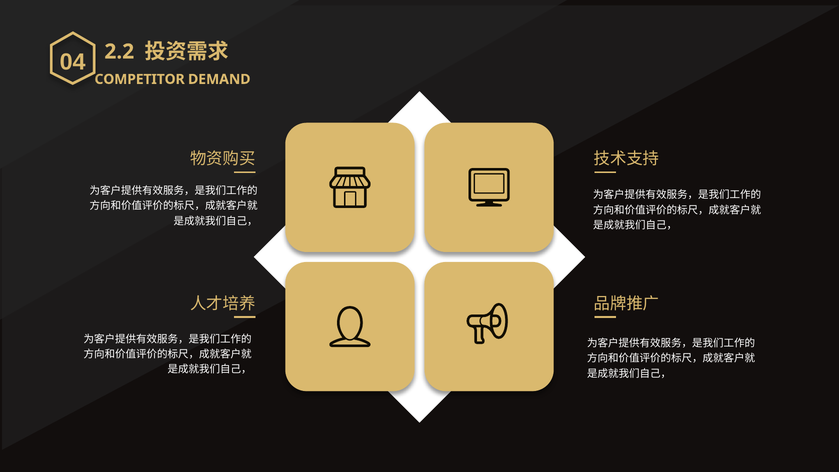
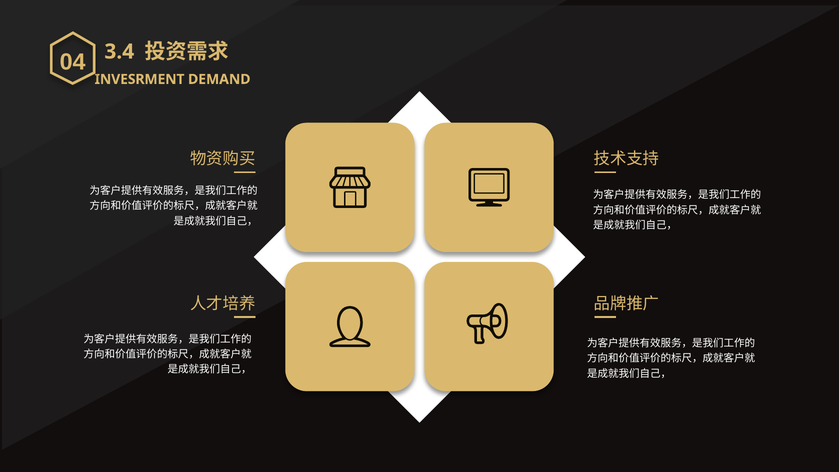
2.2: 2.2 -> 3.4
COMPETITOR: COMPETITOR -> INVESRMENT
